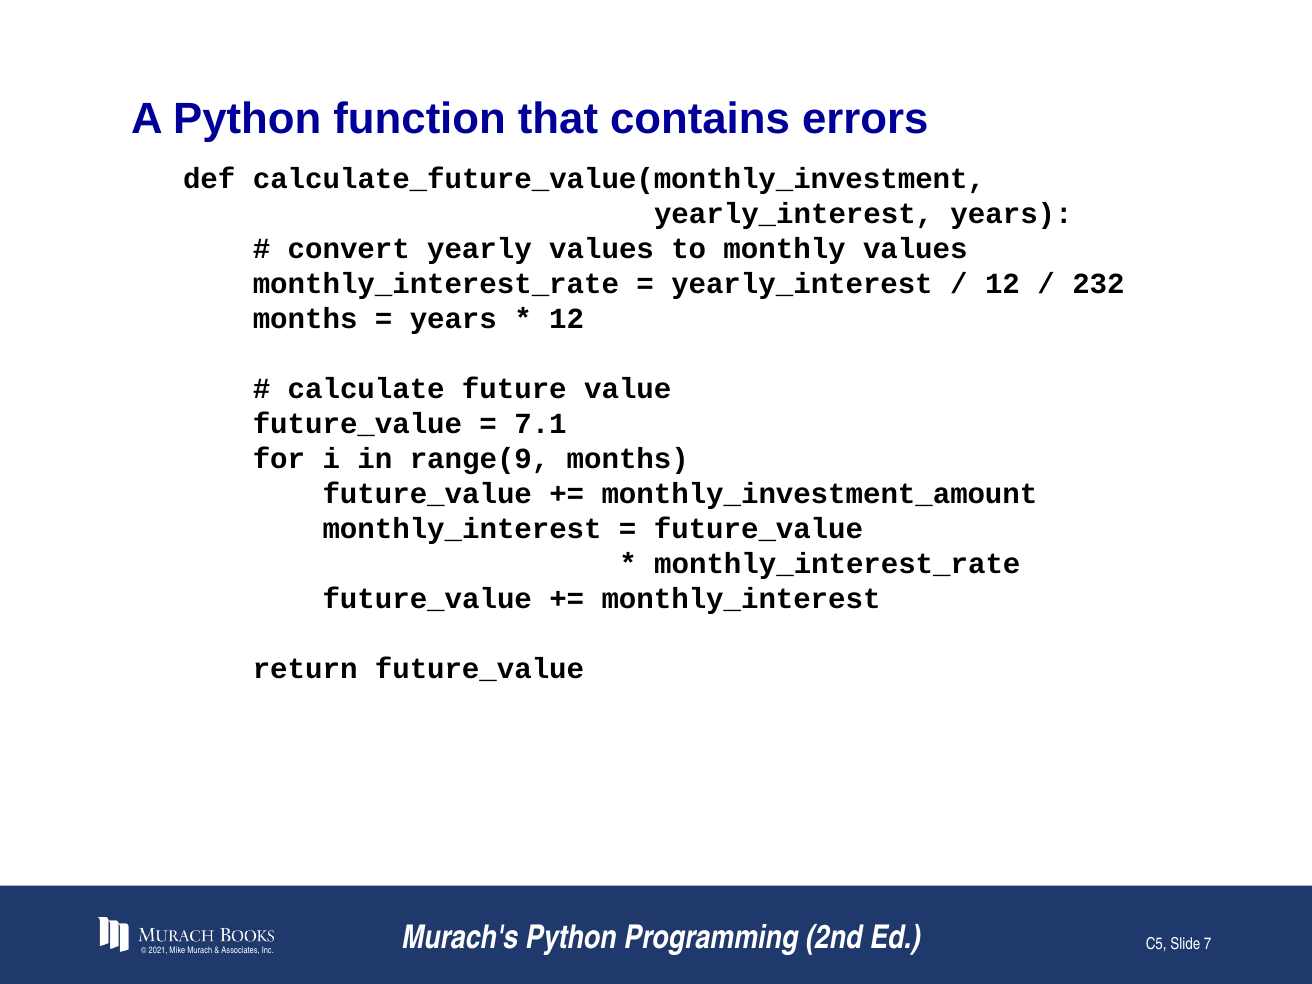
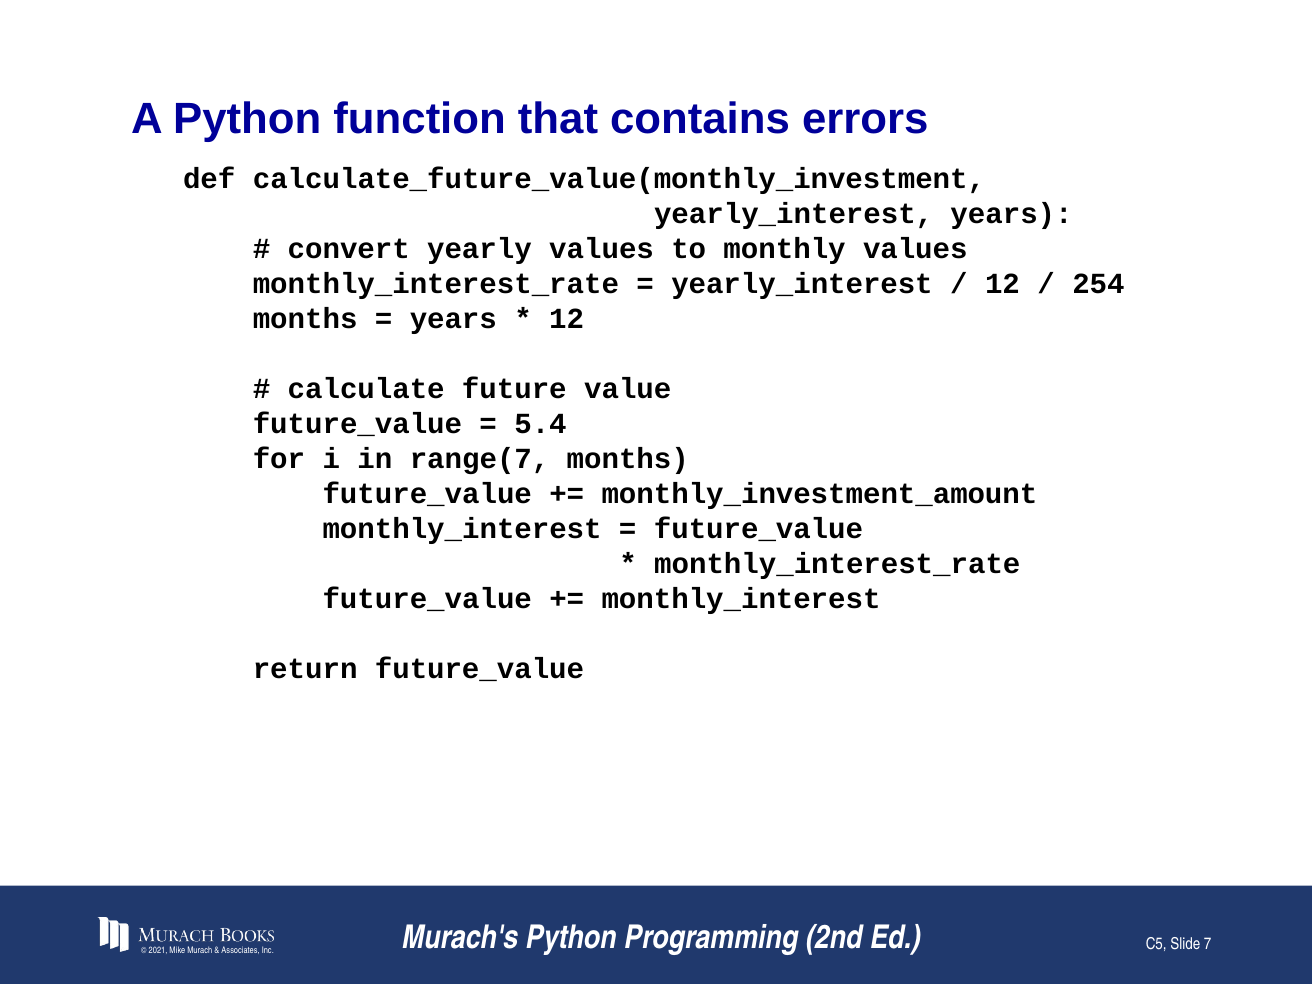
232: 232 -> 254
7.1: 7.1 -> 5.4
range(9: range(9 -> range(7
